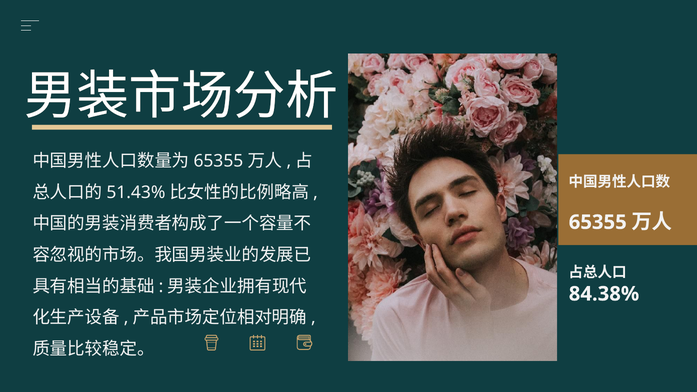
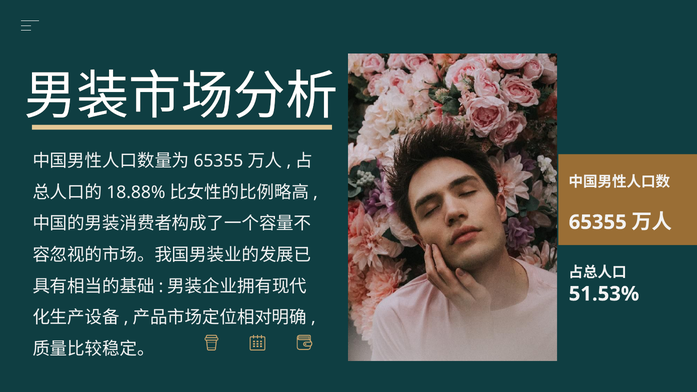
51.43%: 51.43% -> 18.88%
84.38%: 84.38% -> 51.53%
